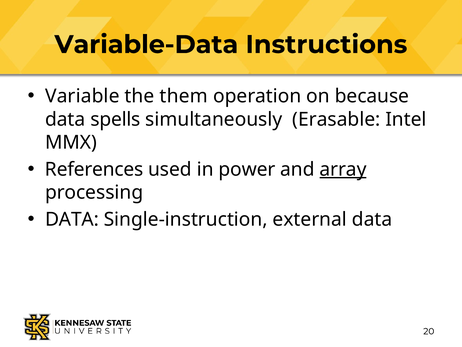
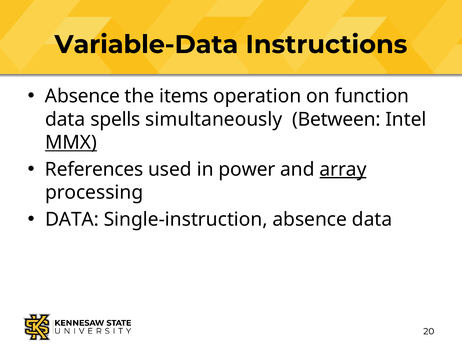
Variable at (82, 96): Variable -> Absence
them: them -> items
because: because -> function
Erasable: Erasable -> Between
MMX underline: none -> present
Single-instruction external: external -> absence
